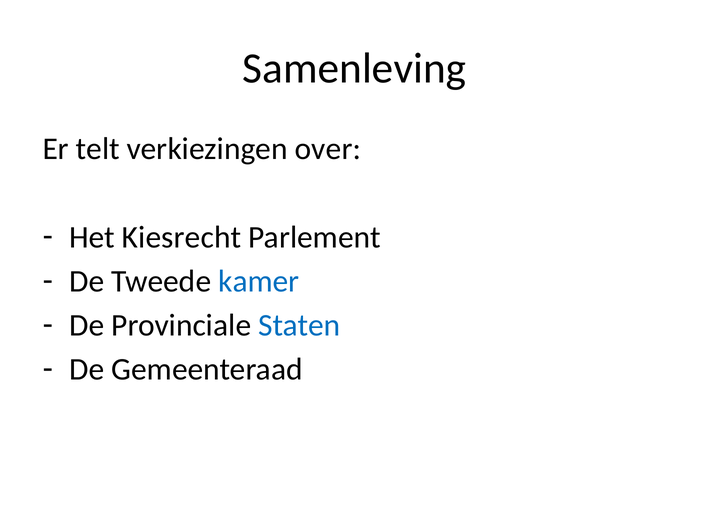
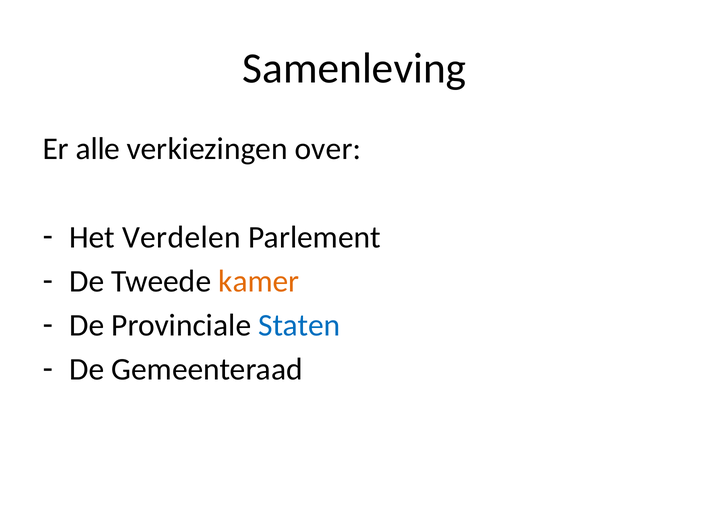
telt: telt -> alle
Kiesrecht: Kiesrecht -> Verdelen
kamer colour: blue -> orange
